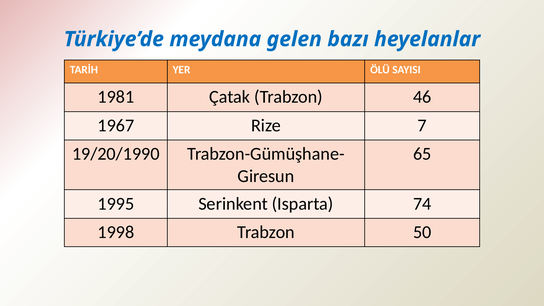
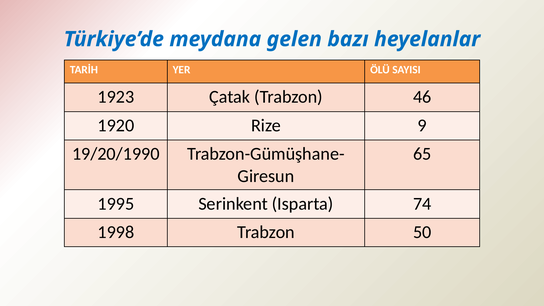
1981: 1981 -> 1923
1967: 1967 -> 1920
7: 7 -> 9
